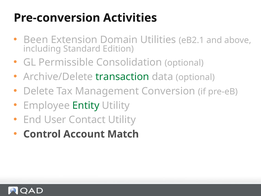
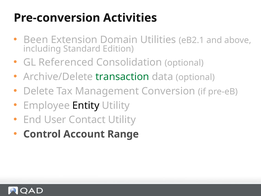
Permissible: Permissible -> Referenced
Entity colour: green -> black
Match: Match -> Range
